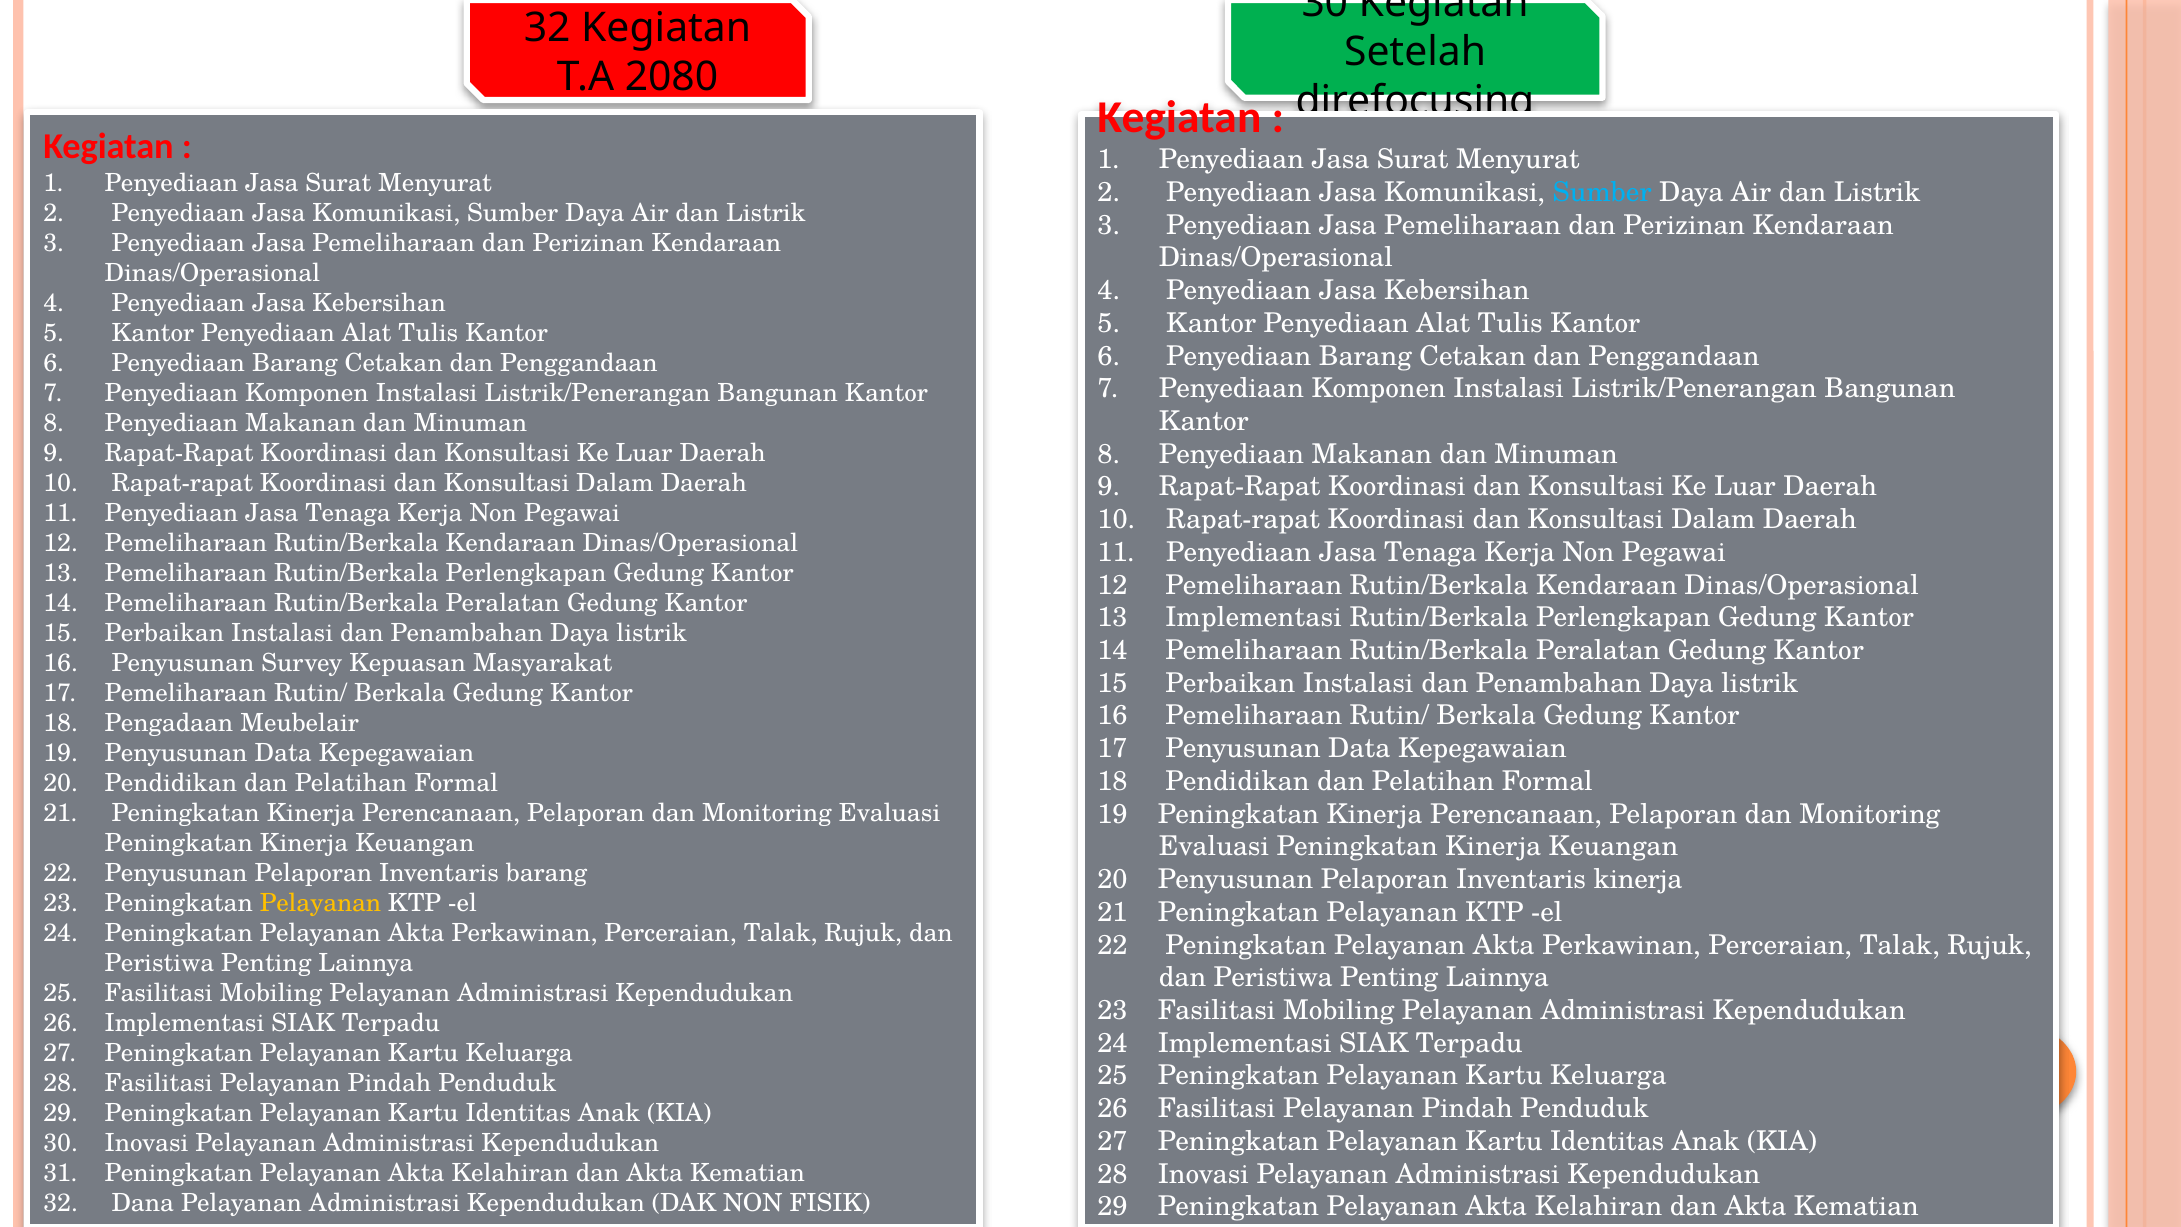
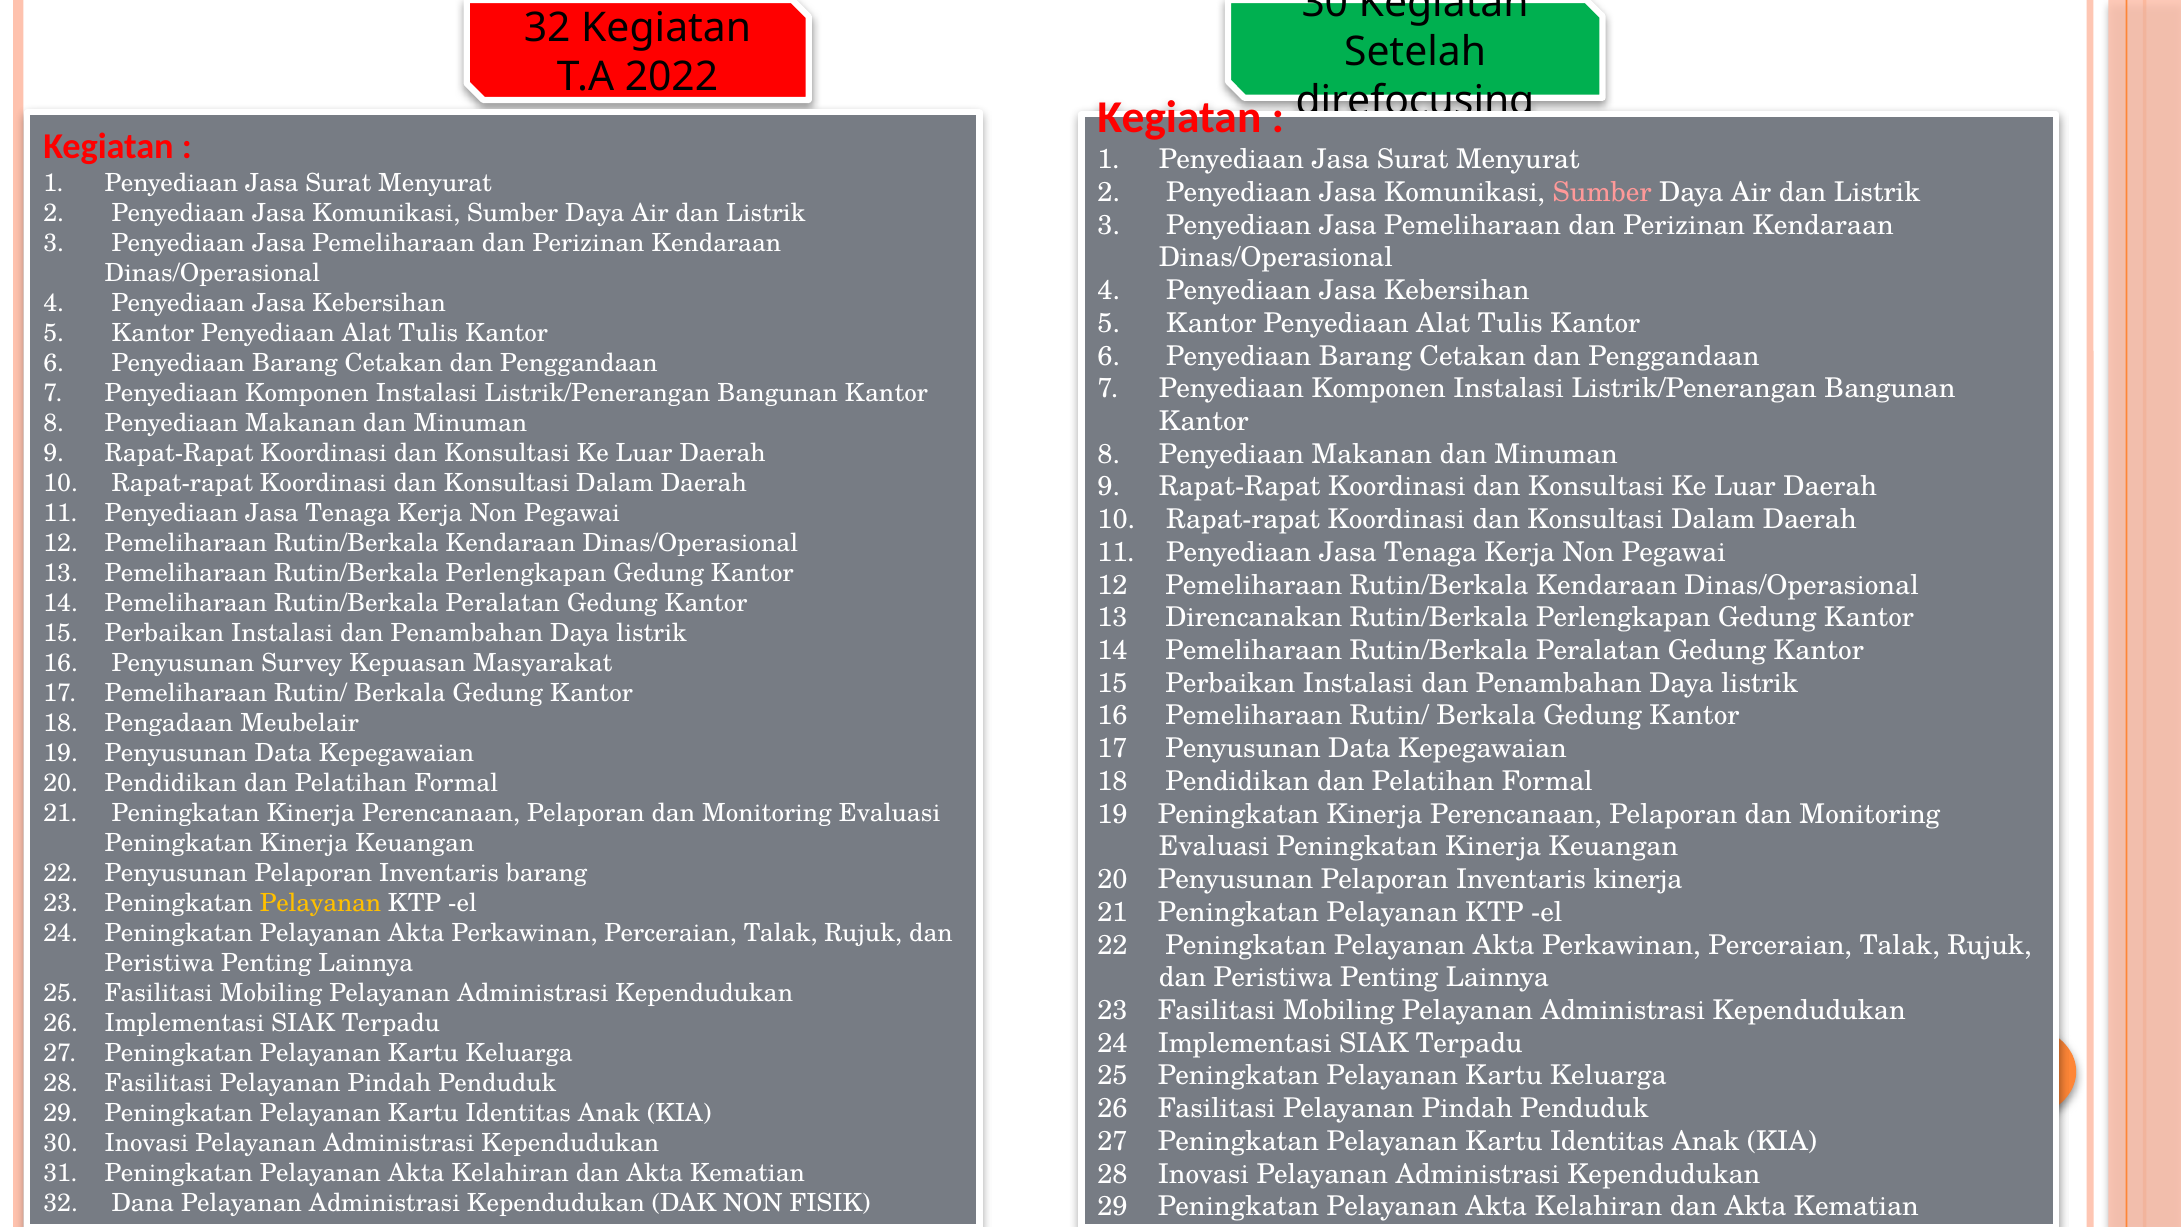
2080: 2080 -> 2022
Sumber at (1602, 192) colour: light blue -> pink
13 Implementasi: Implementasi -> Direncanakan
